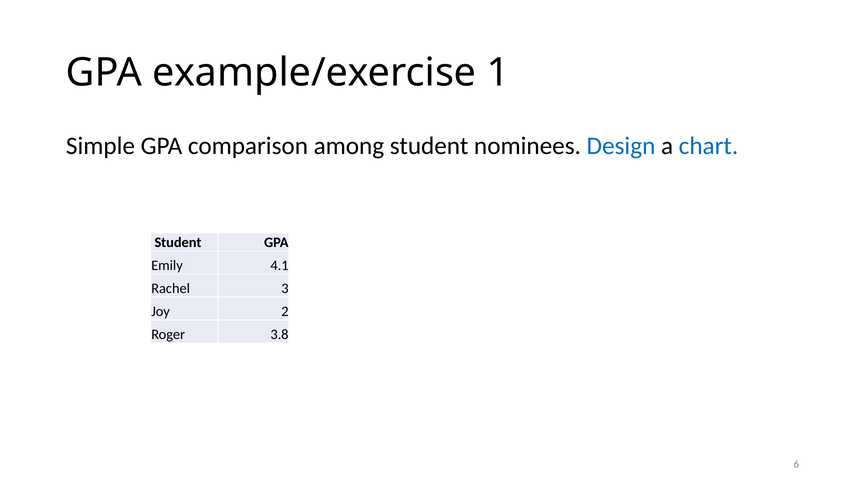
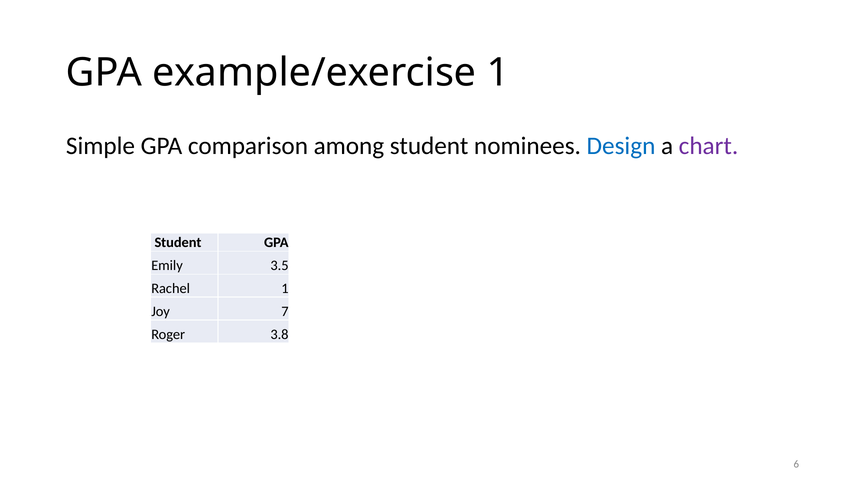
chart colour: blue -> purple
4.1: 4.1 -> 3.5
Rachel 3: 3 -> 1
2: 2 -> 7
